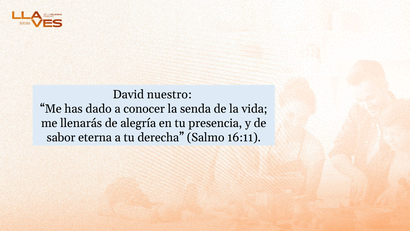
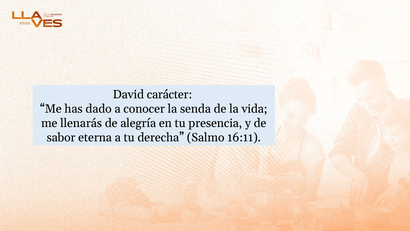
nuestro: nuestro -> carácter
